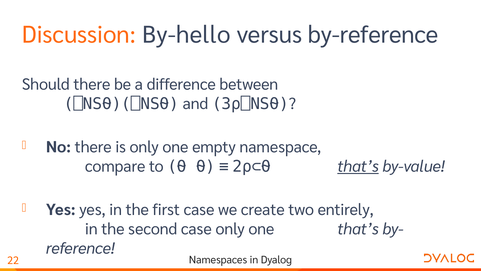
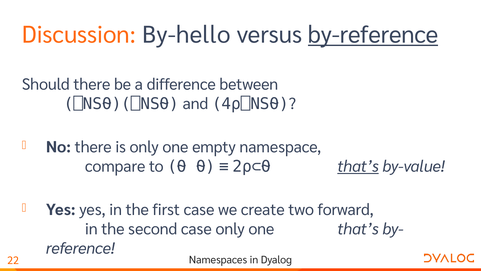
by-reference underline: none -> present
3⍴⎕NS⍬: 3⍴⎕NS⍬ -> 4⍴⎕NS⍬
entirely: entirely -> forward
